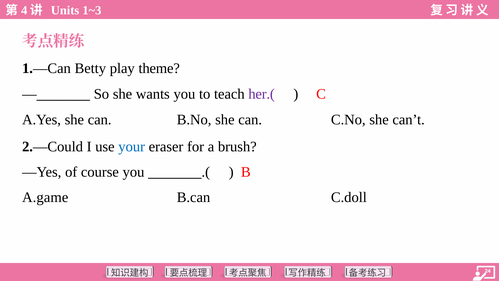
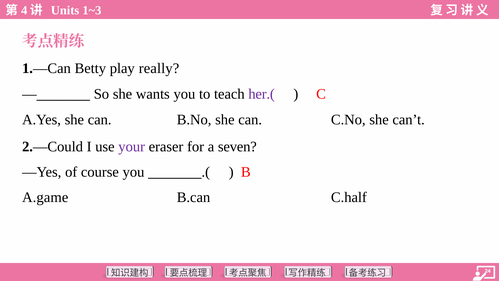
theme: theme -> really
your colour: blue -> purple
brush: brush -> seven
C.doll: C.doll -> C.half
